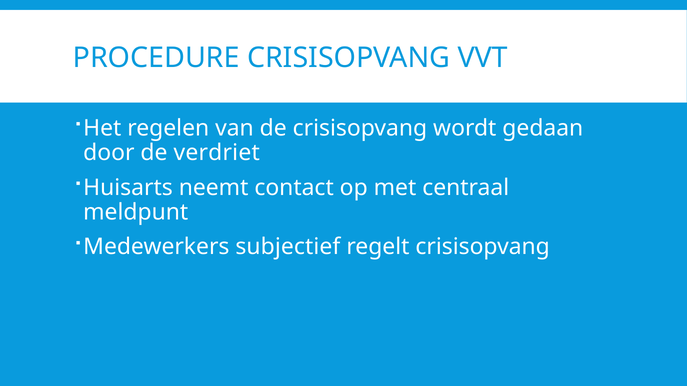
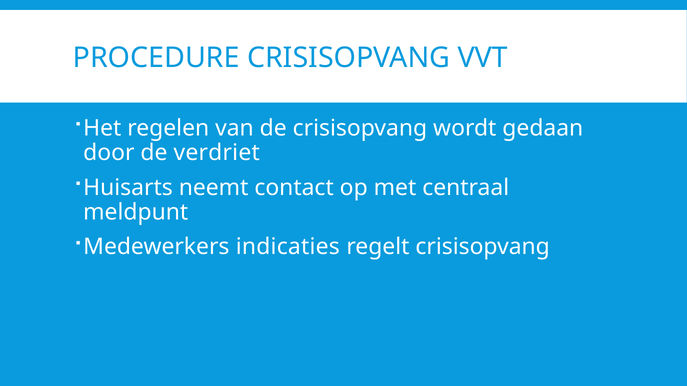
subjectief: subjectief -> indicaties
